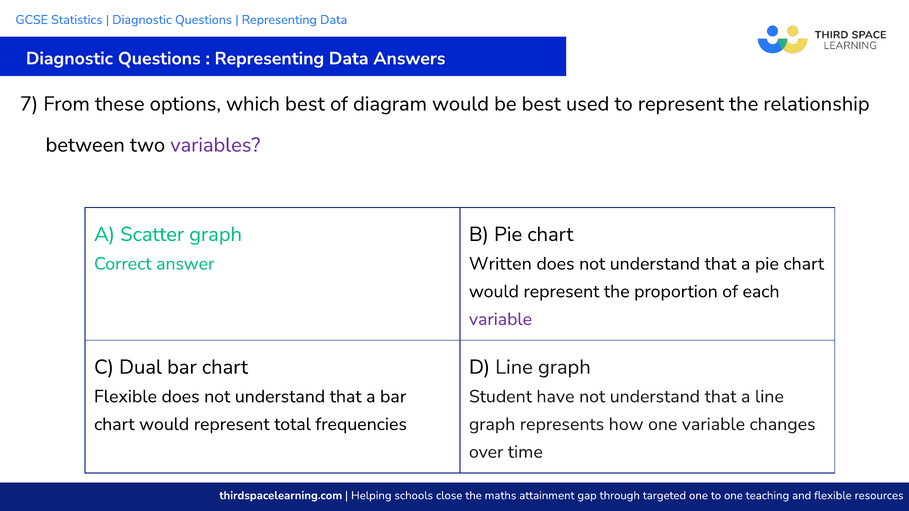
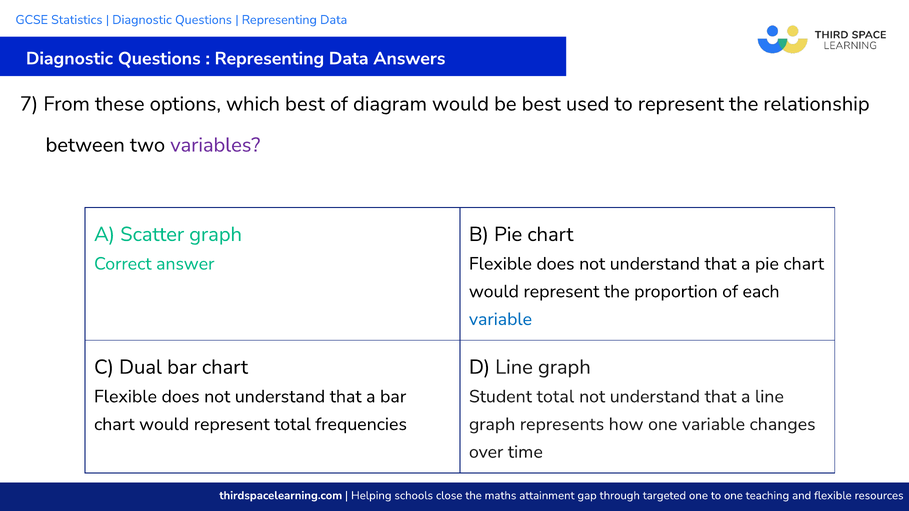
Written at (500, 264): Written -> Flexible
variable at (500, 319) colour: purple -> blue
Student have: have -> total
